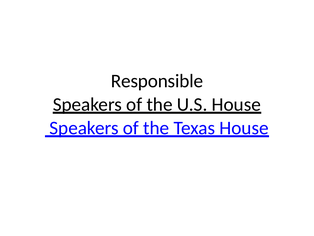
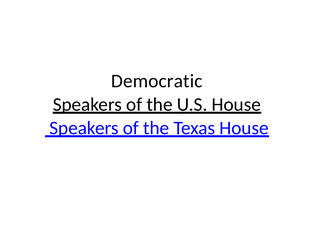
Responsible: Responsible -> Democratic
